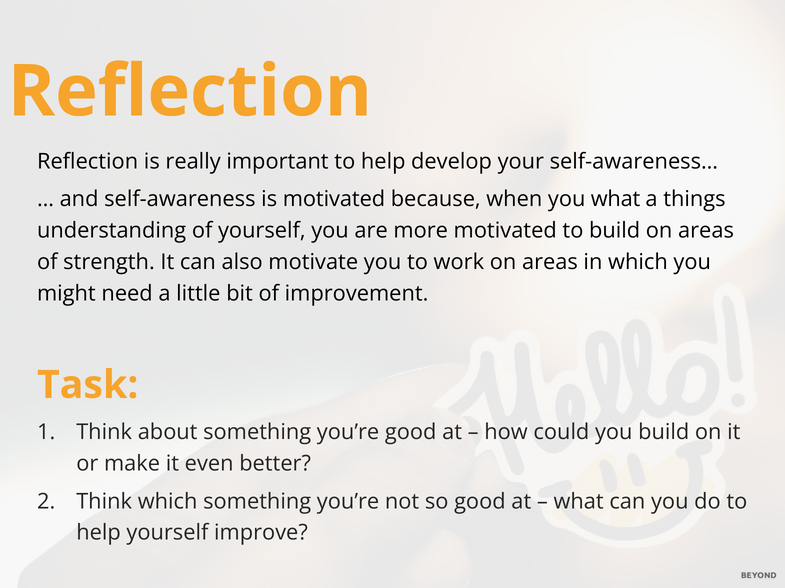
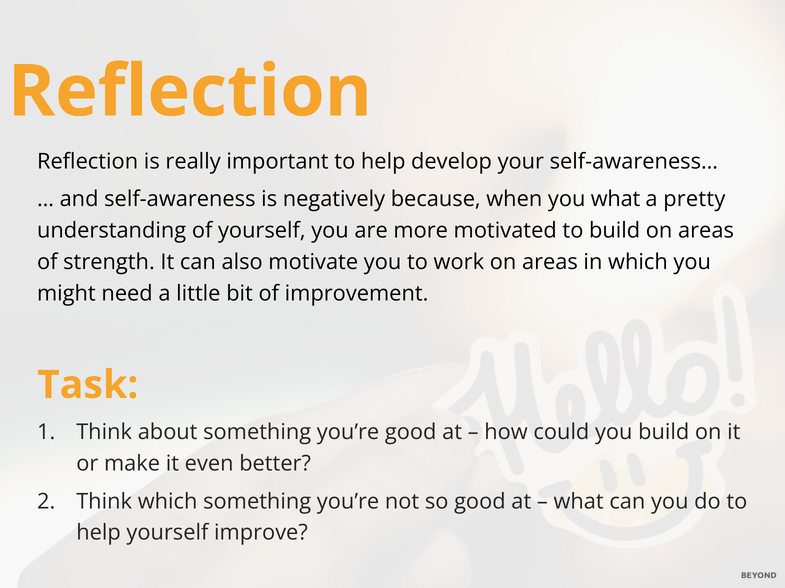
is motivated: motivated -> negatively
things: things -> pretty
